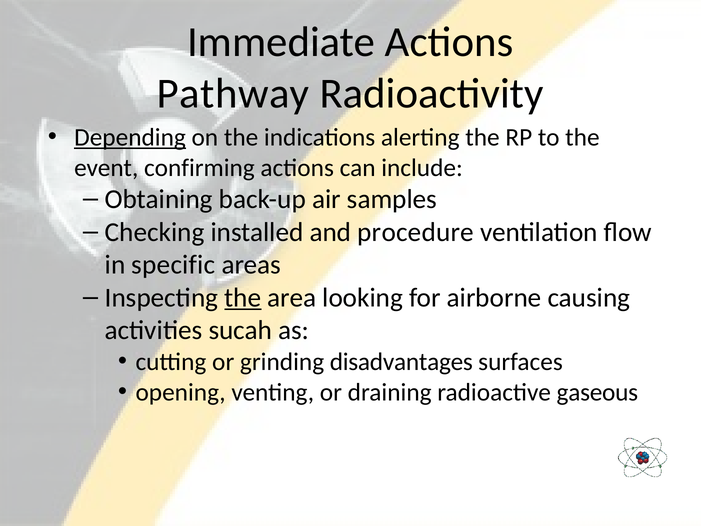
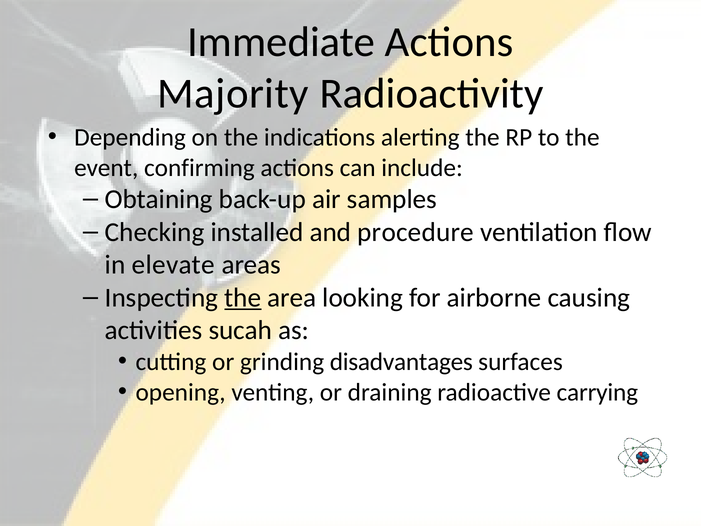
Pathway: Pathway -> Majority
Depending underline: present -> none
specific: specific -> elevate
gaseous: gaseous -> carrying
